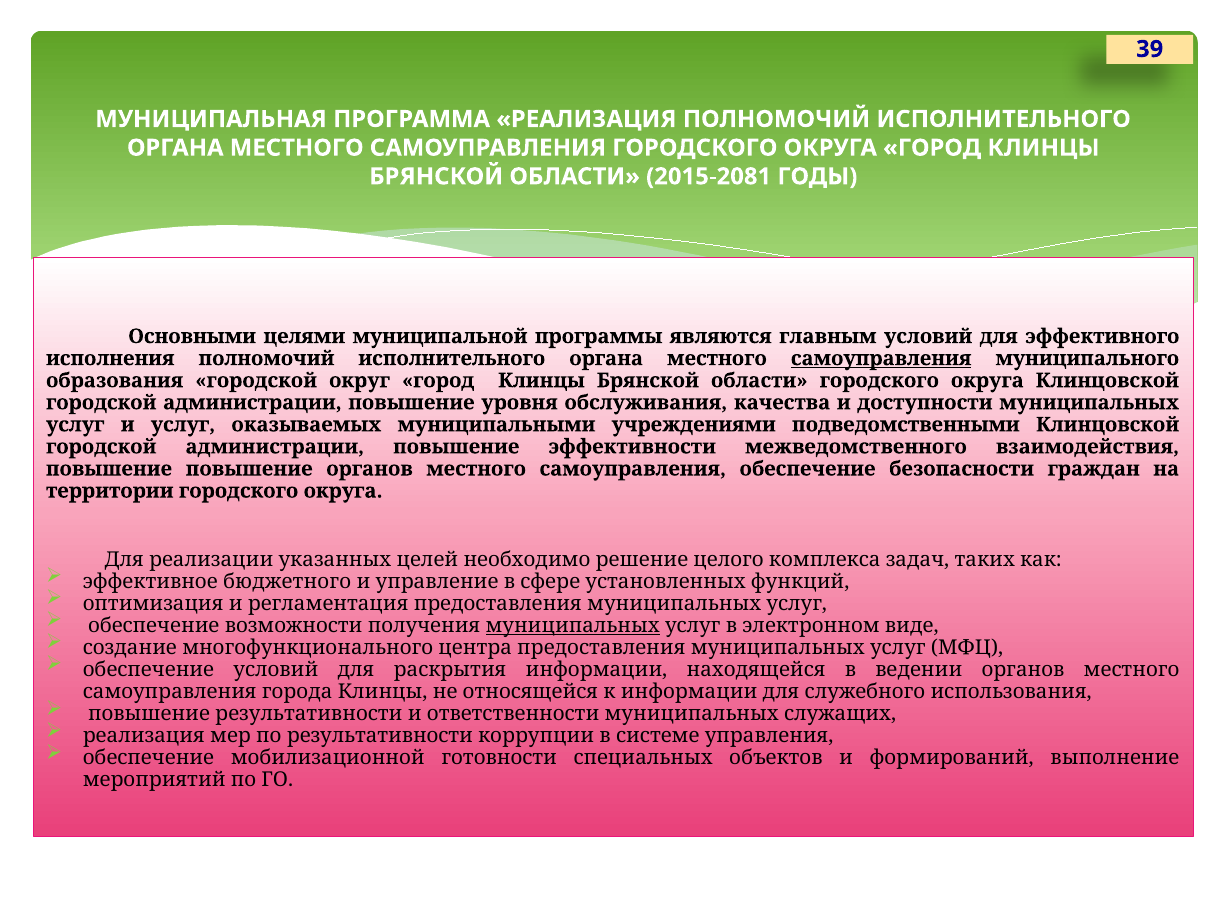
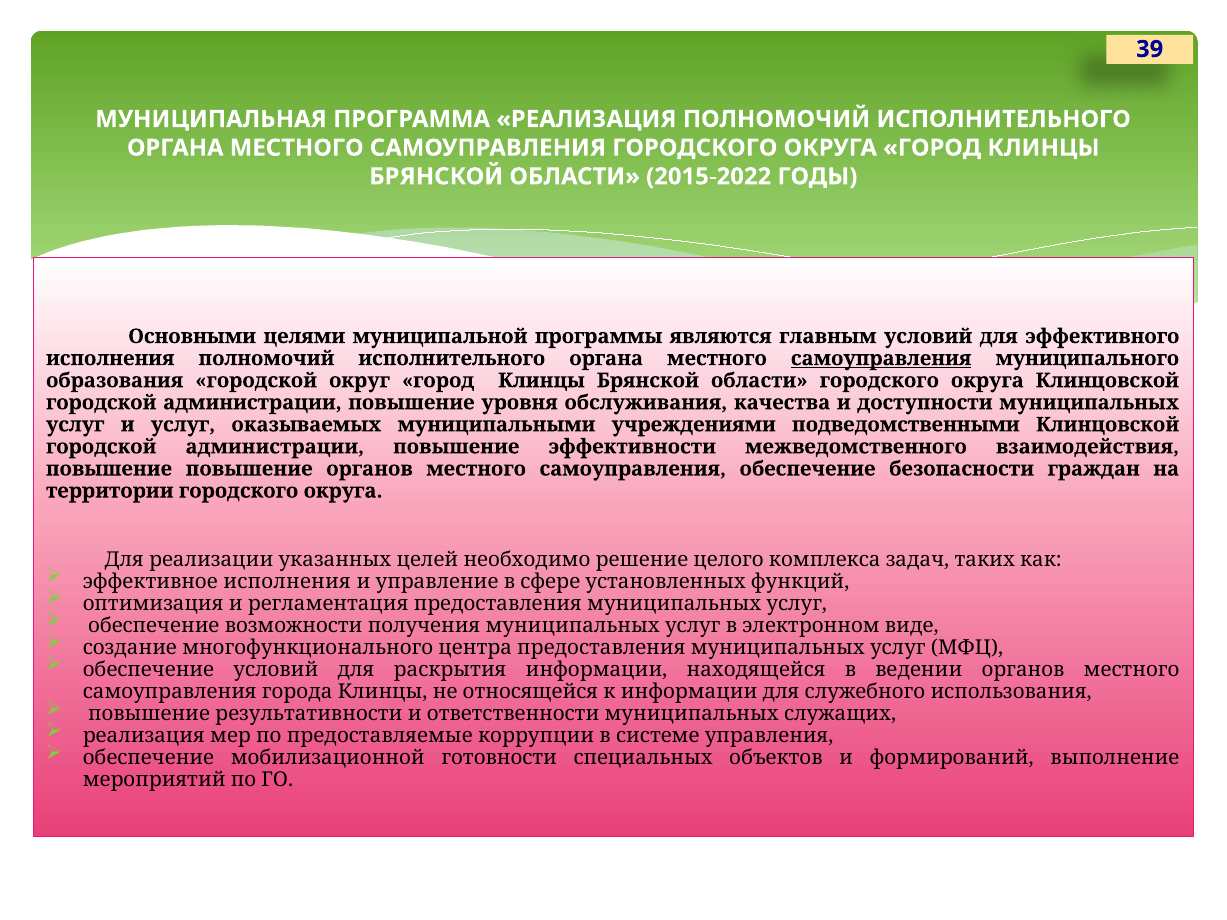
2015-2081: 2015-2081 -> 2015-2022
эффективное бюджетного: бюджетного -> исполнения
муниципальных at (573, 626) underline: present -> none
по результативности: результативности -> предоставляемые
